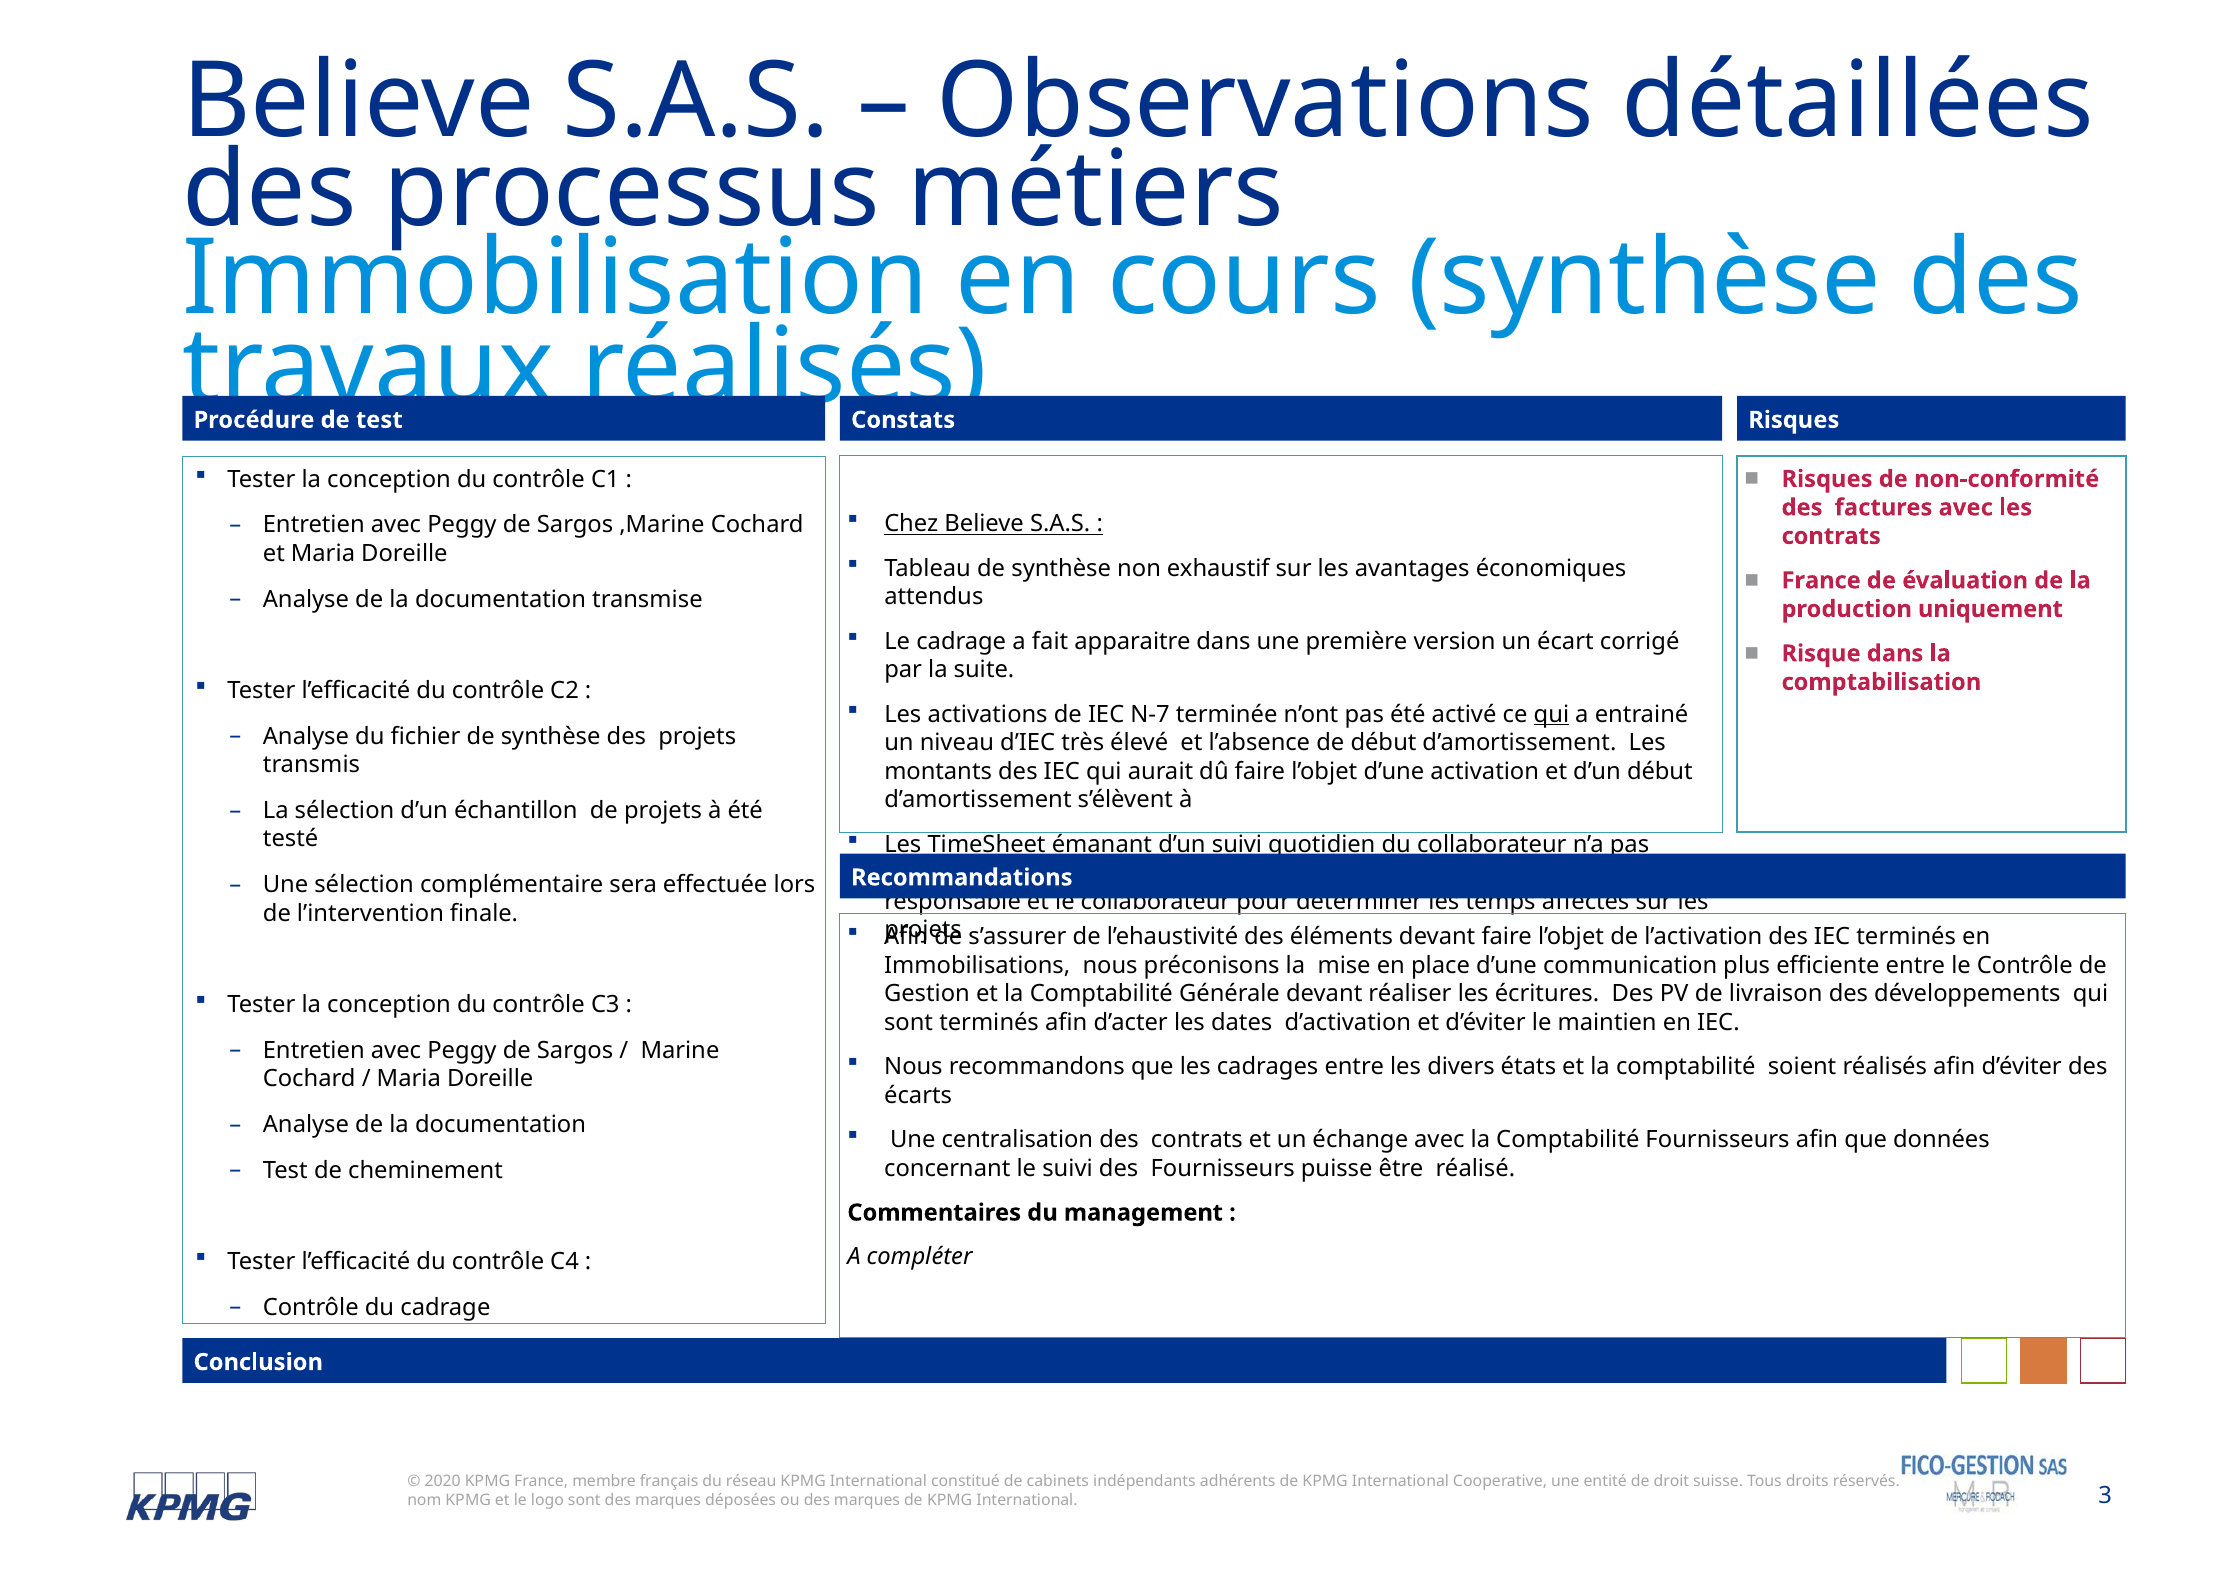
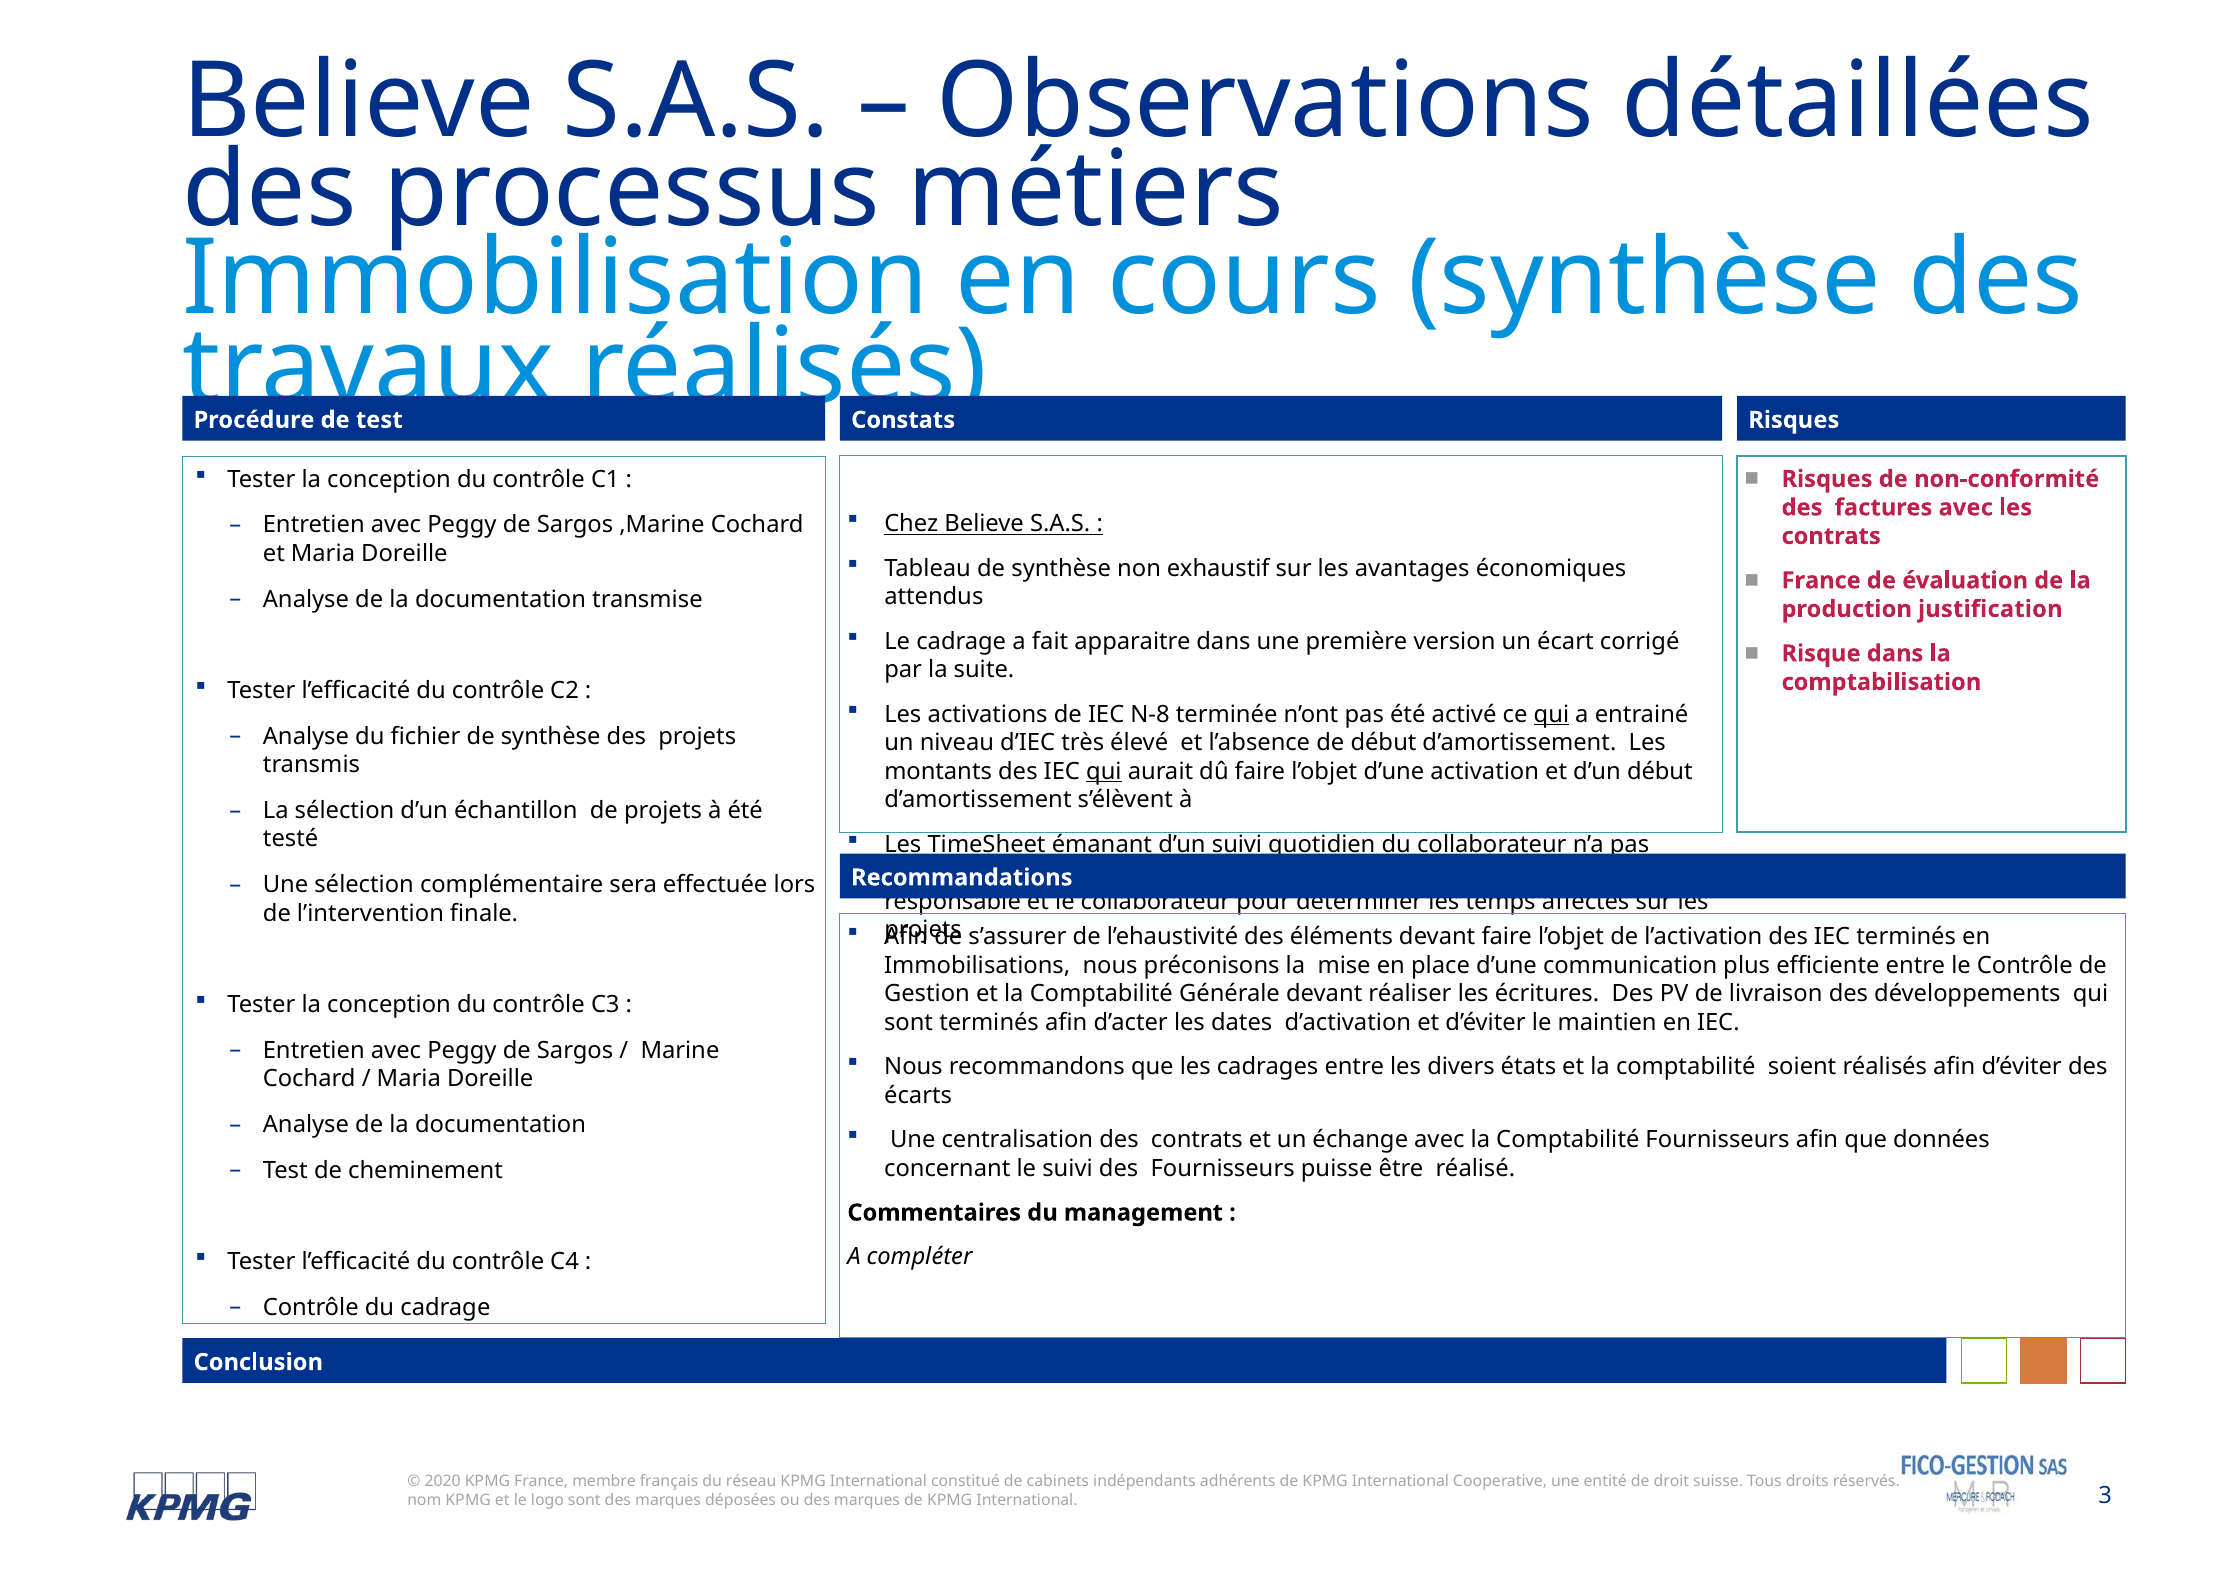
uniquement: uniquement -> justification
N-7: N-7 -> N-8
qui at (1104, 771) underline: none -> present
